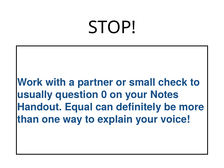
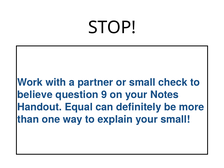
usually: usually -> believe
0: 0 -> 9
your voice: voice -> small
